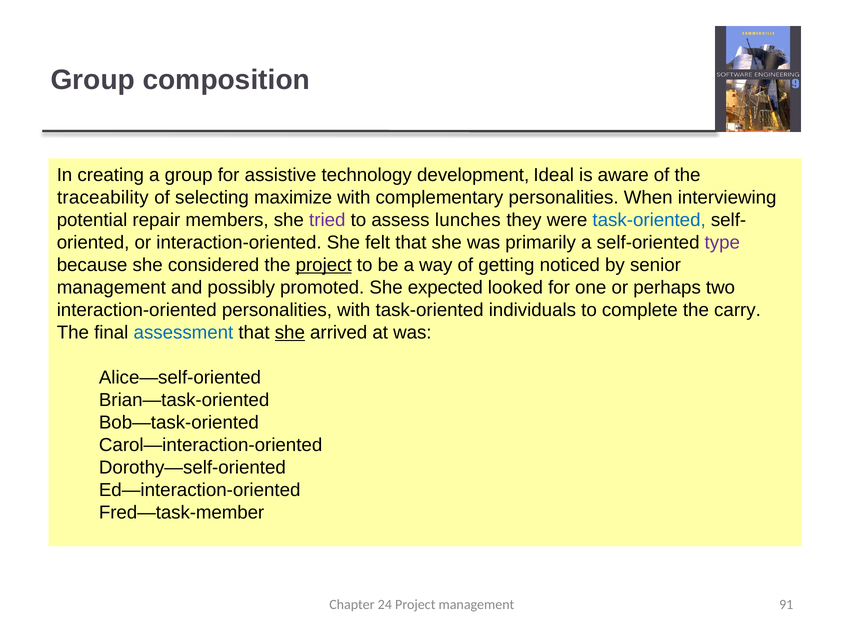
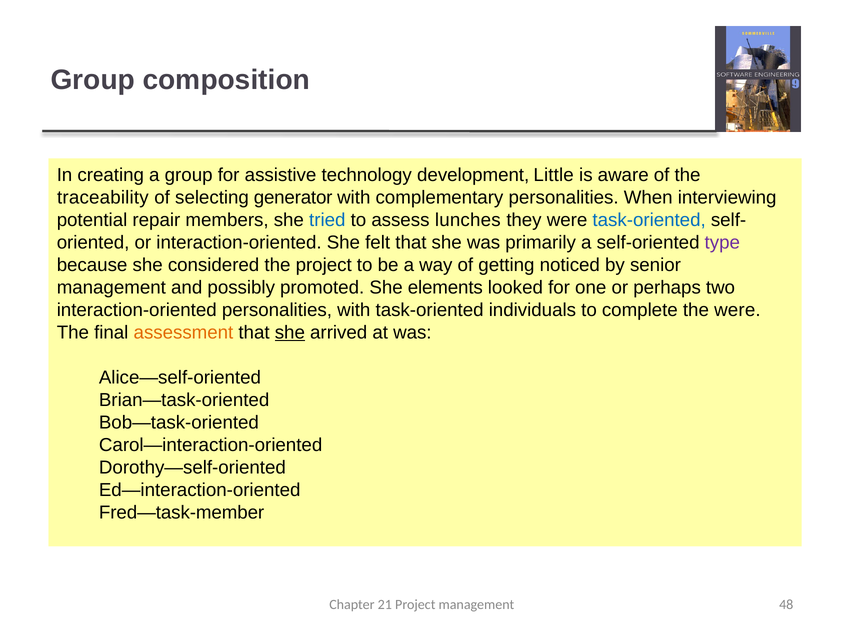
Ideal: Ideal -> Little
maximize: maximize -> generator
tried colour: purple -> blue
project at (324, 265) underline: present -> none
expected: expected -> elements
the carry: carry -> were
assessment colour: blue -> orange
24: 24 -> 21
91: 91 -> 48
